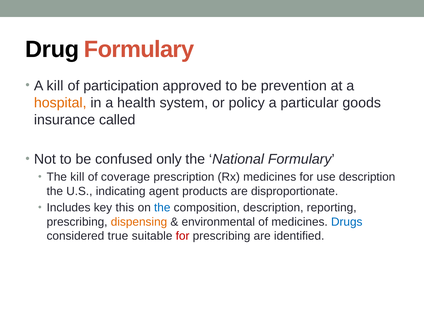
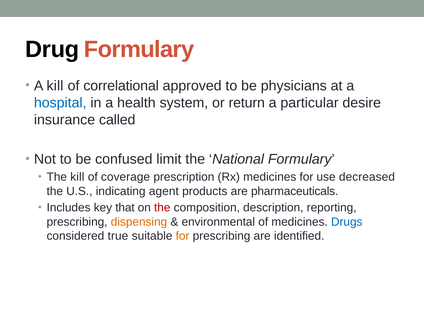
participation: participation -> correlational
prevention: prevention -> physicians
hospital colour: orange -> blue
policy: policy -> return
goods: goods -> desire
only: only -> limit
use description: description -> decreased
disproportionate: disproportionate -> pharmaceuticals
this: this -> that
the at (162, 208) colour: blue -> red
for at (183, 236) colour: red -> orange
